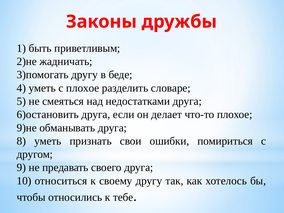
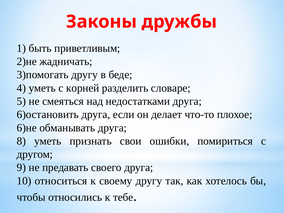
с плохое: плохое -> корней
9)не: 9)не -> 6)не
